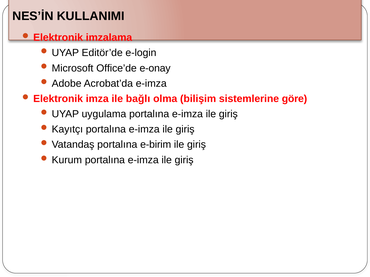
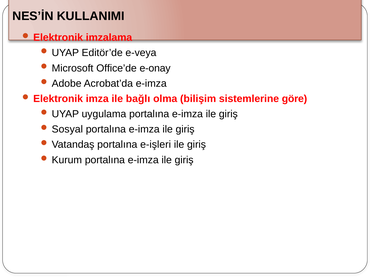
e-login: e-login -> e-veya
Kayıtçı: Kayıtçı -> Sosyal
e-birim: e-birim -> e-işleri
